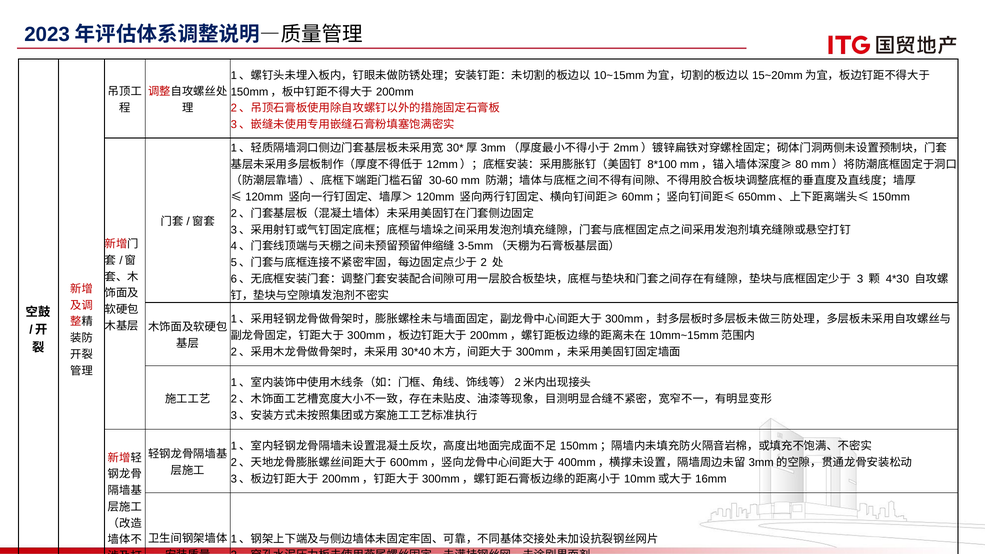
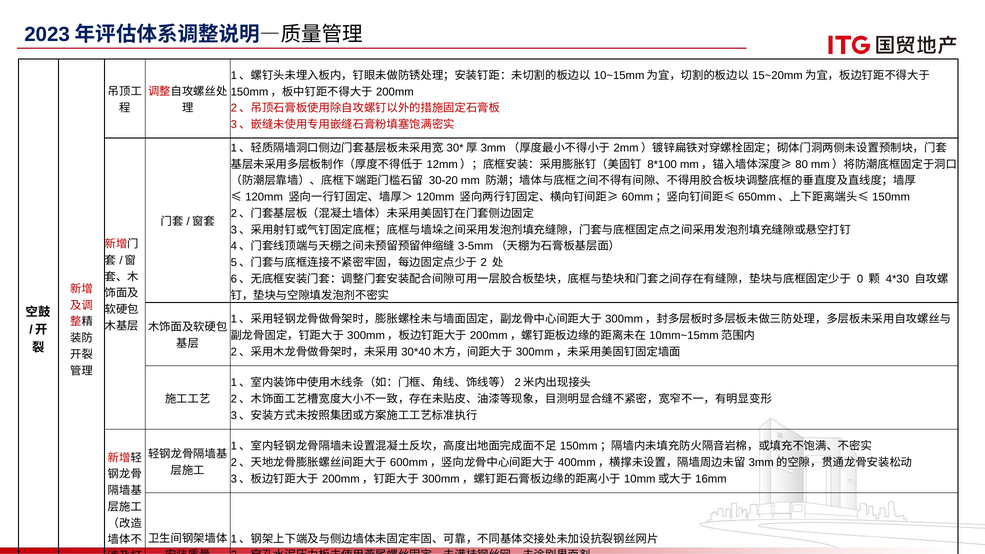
30-60: 30-60 -> 30-20
3: 3 -> 0
